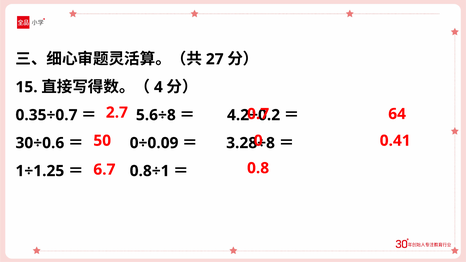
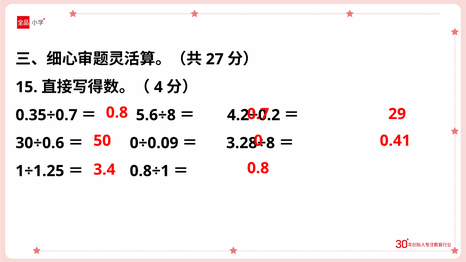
2.7 at (117, 113): 2.7 -> 0.8
64: 64 -> 29
6.7: 6.7 -> 3.4
